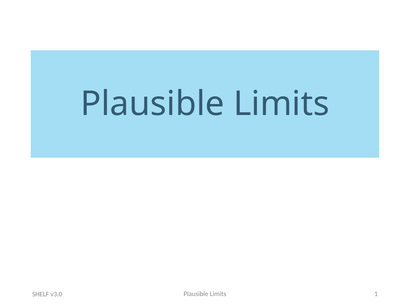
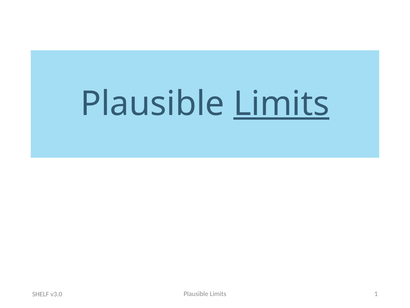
Limits at (281, 104) underline: none -> present
